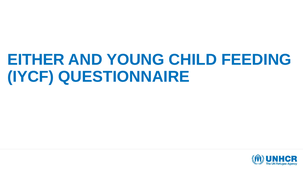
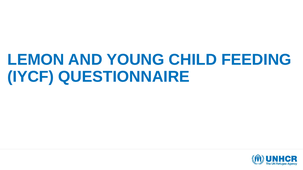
EITHER: EITHER -> LEMON
